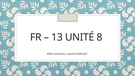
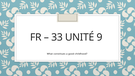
13: 13 -> 33
8: 8 -> 9
